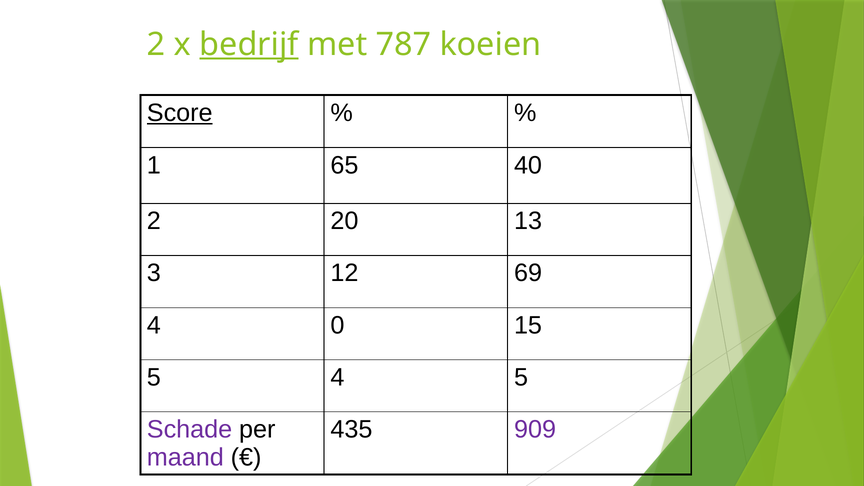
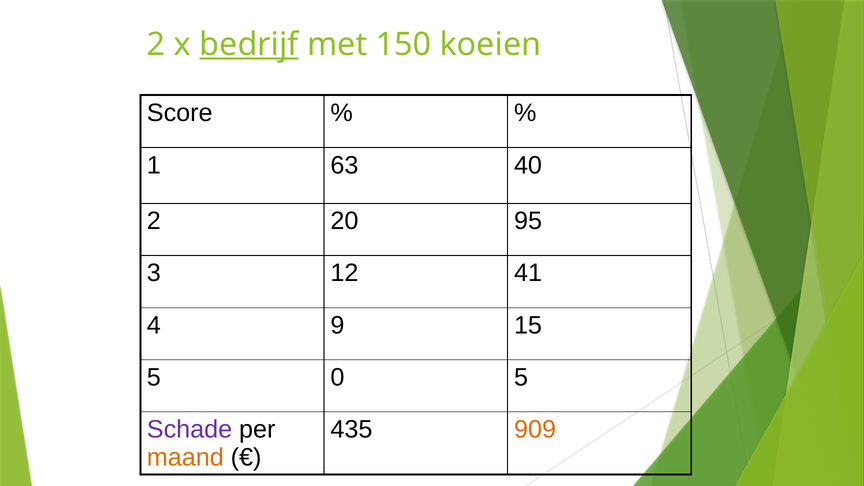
787: 787 -> 150
Score underline: present -> none
65: 65 -> 63
13: 13 -> 95
69: 69 -> 41
0: 0 -> 9
5 4: 4 -> 0
909 colour: purple -> orange
maand colour: purple -> orange
